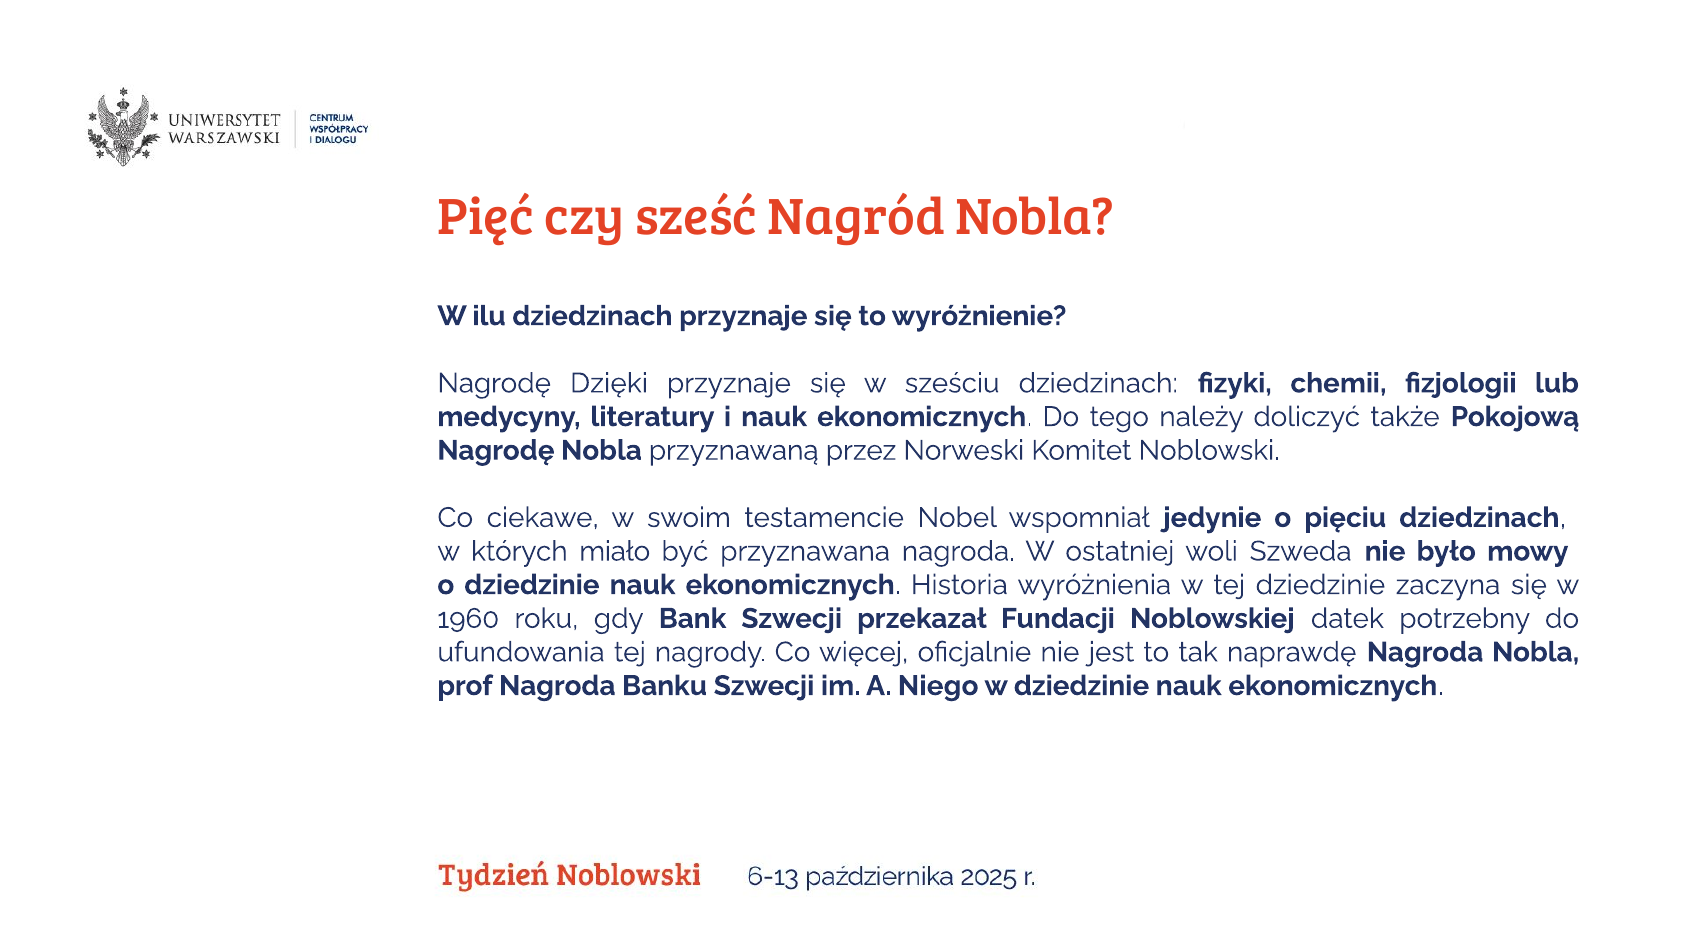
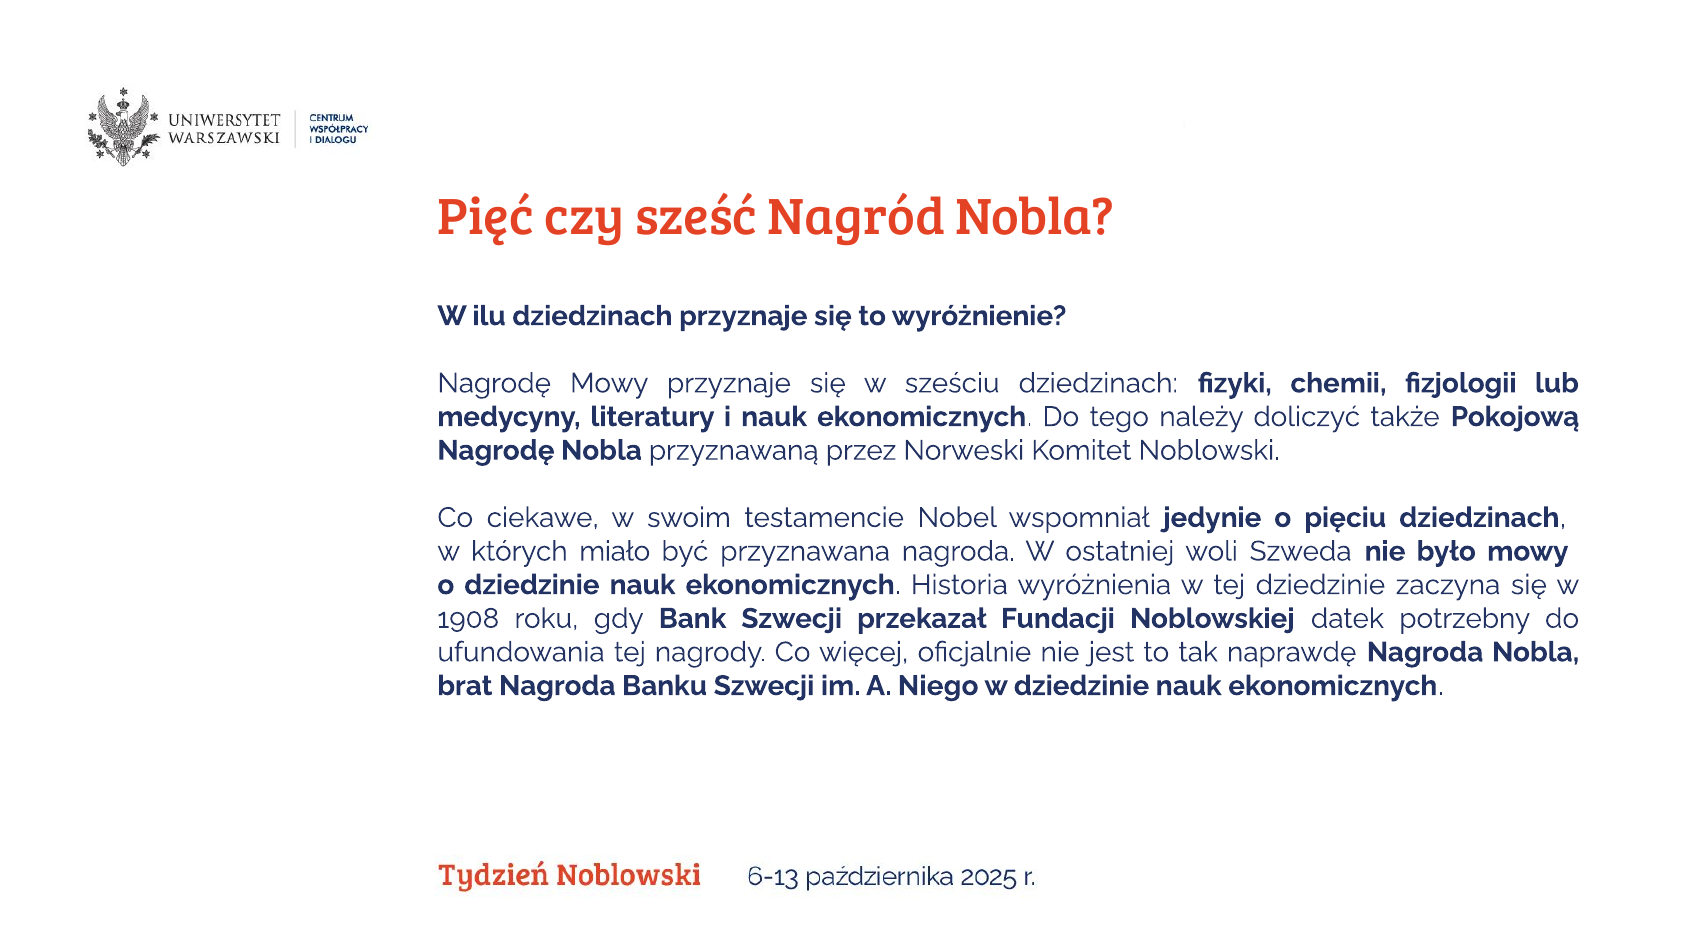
Nagrodę Dzięki: Dzięki -> Mowy
1960: 1960 -> 1908
prof: prof -> brat
